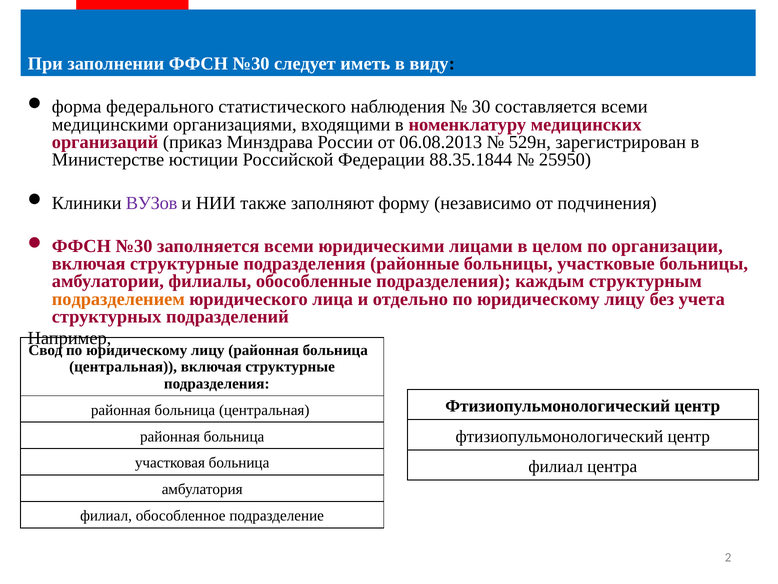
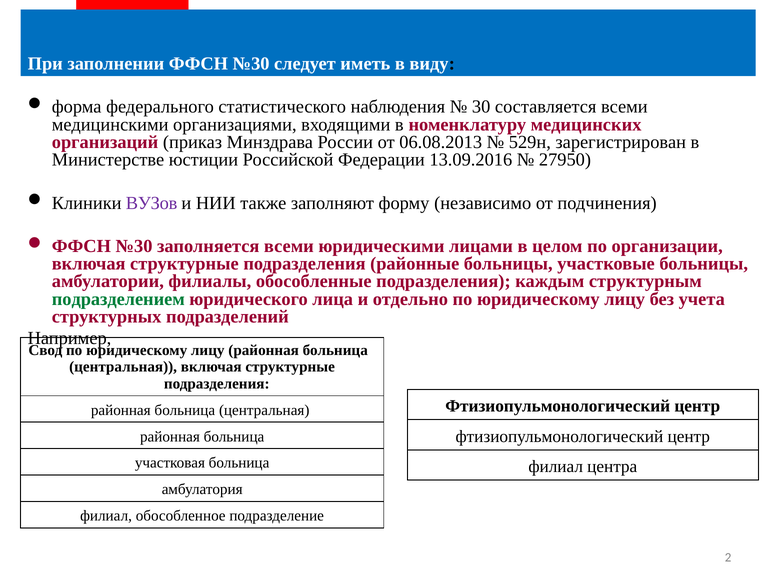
88.35.1844: 88.35.1844 -> 13.09.2016
25950: 25950 -> 27950
подразделением colour: orange -> green
